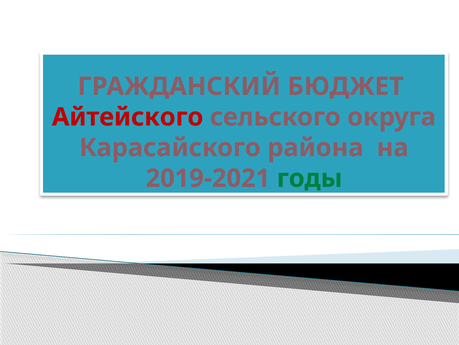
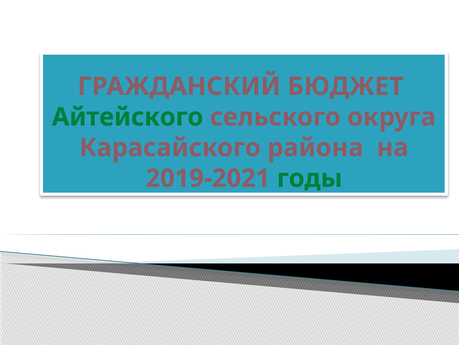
Айтейского colour: red -> green
